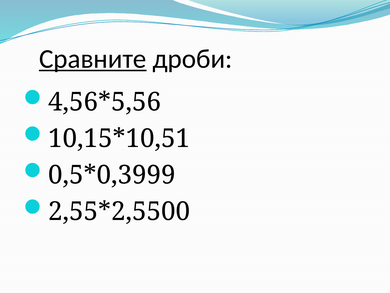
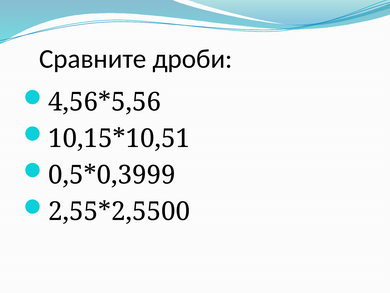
Сравните underline: present -> none
